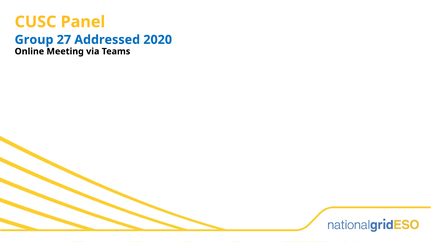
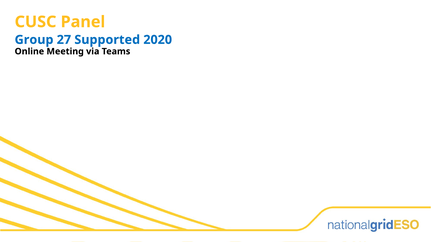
Addressed: Addressed -> Supported
